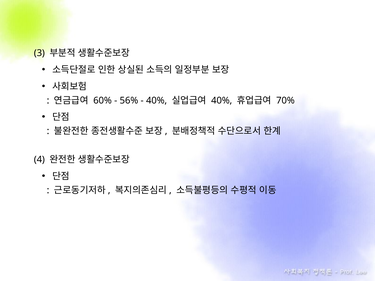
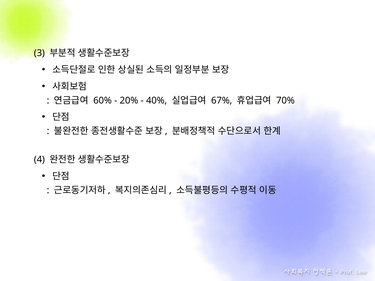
56%: 56% -> 20%
40% at (222, 101): 40% -> 67%
